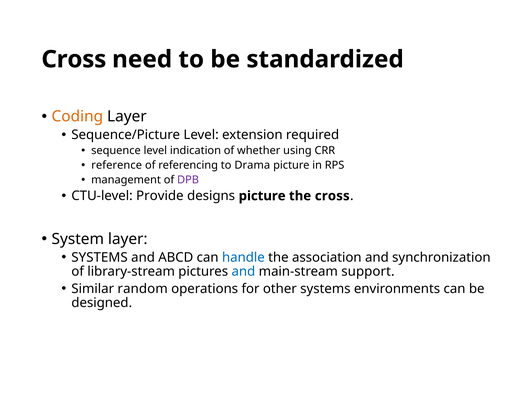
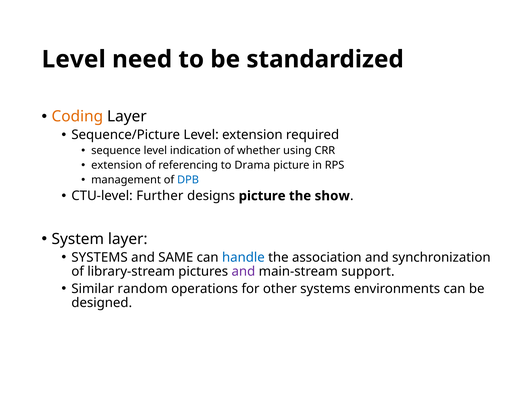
Cross at (74, 59): Cross -> Level
reference at (117, 165): reference -> extension
DPB colour: purple -> blue
Provide: Provide -> Further
the cross: cross -> show
ABCD: ABCD -> SAME
and at (243, 271) colour: blue -> purple
